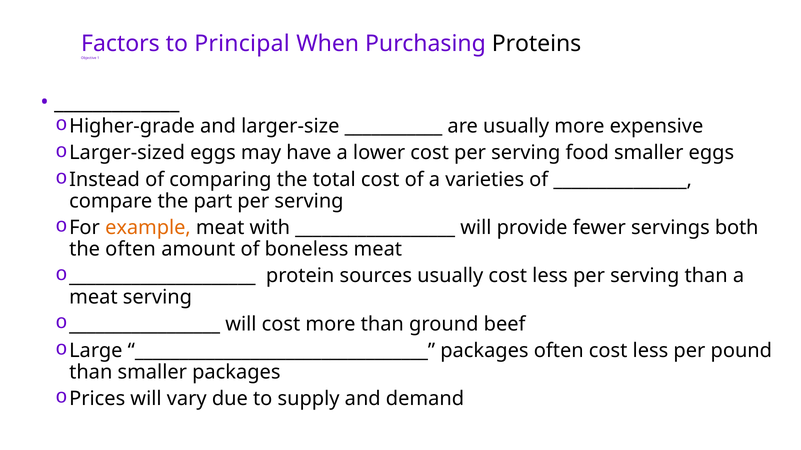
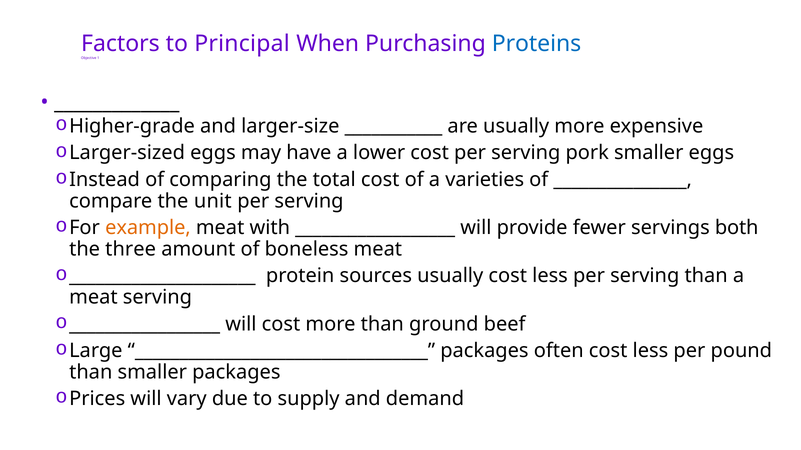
Proteins colour: black -> blue
food: food -> pork
part: part -> unit
the often: often -> three
